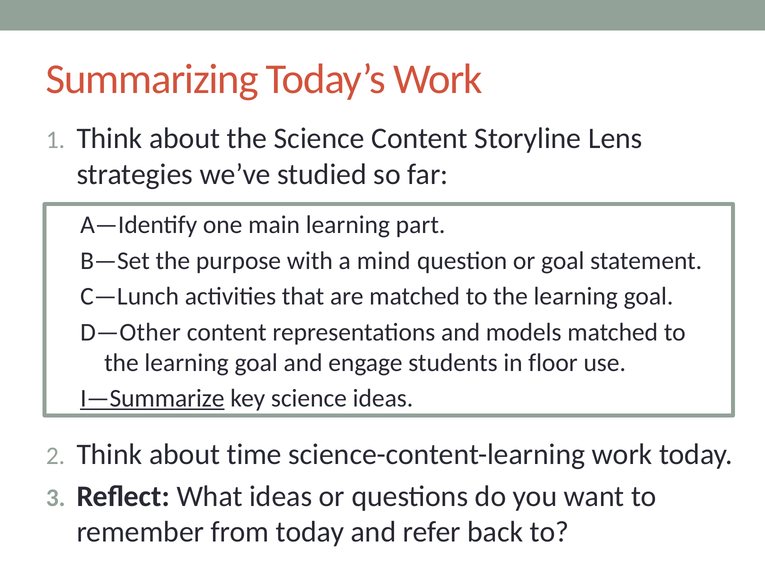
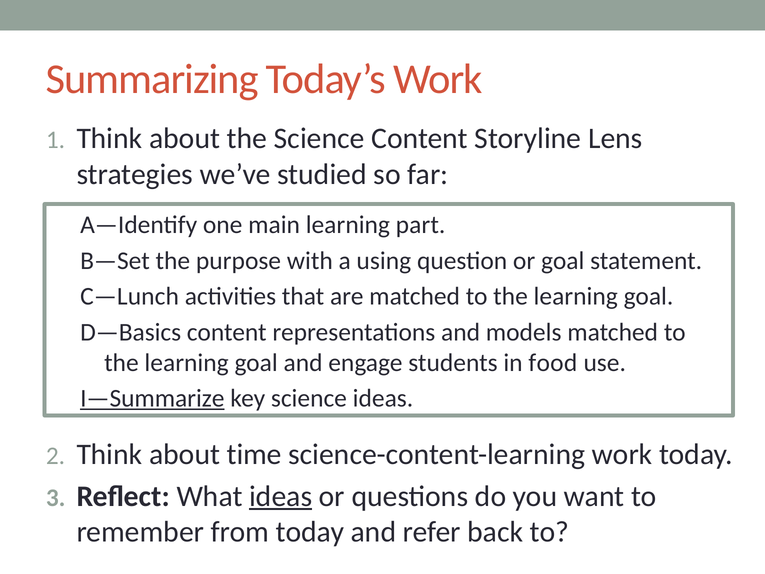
mind: mind -> using
D—Other: D—Other -> D—Basics
floor: floor -> food
ideas at (281, 496) underline: none -> present
